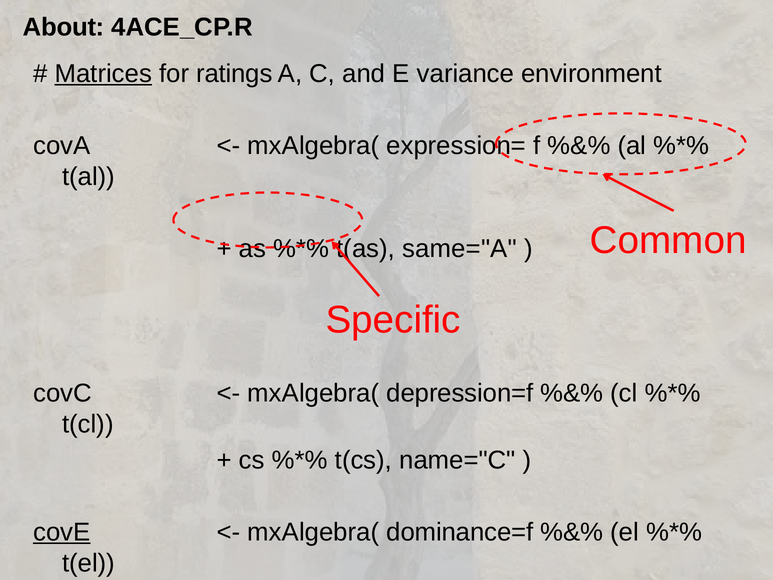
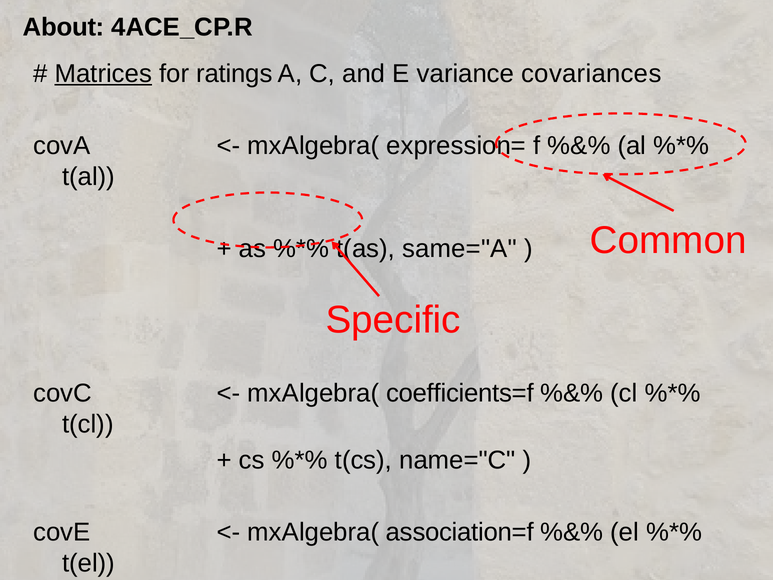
environment: environment -> covariances
depression=f: depression=f -> coefficients=f
covE underline: present -> none
dominance=f: dominance=f -> association=f
